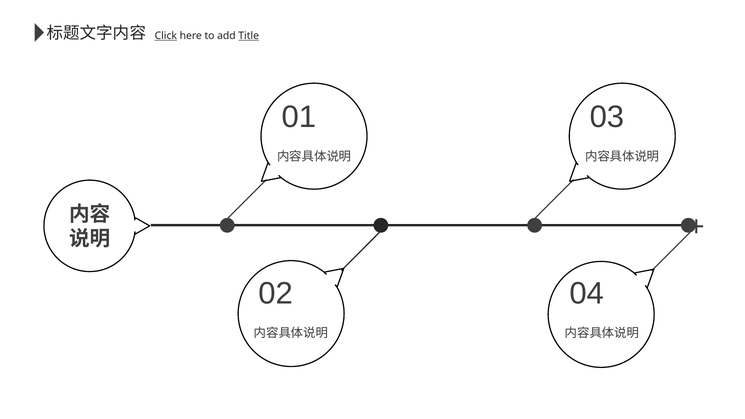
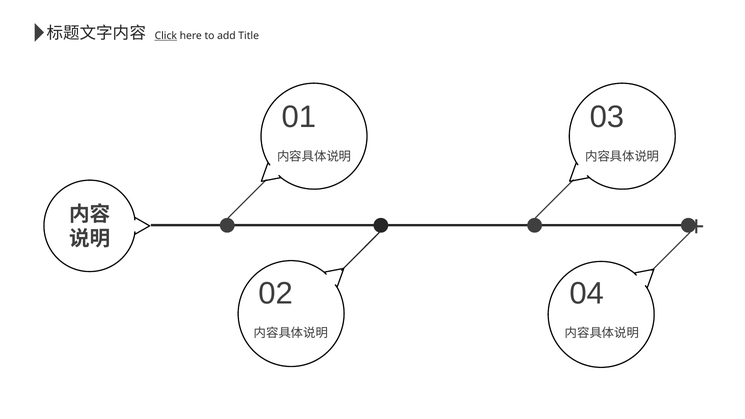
Title underline: present -> none
